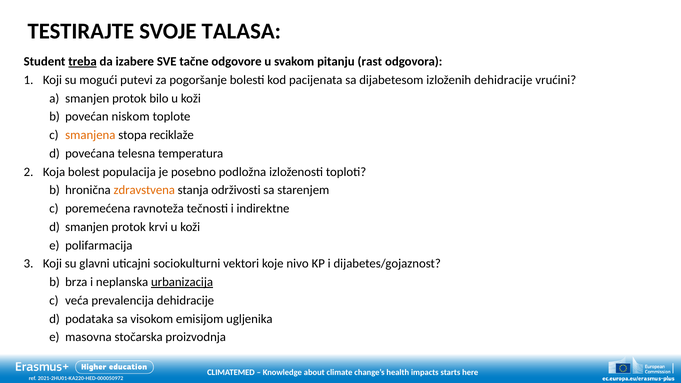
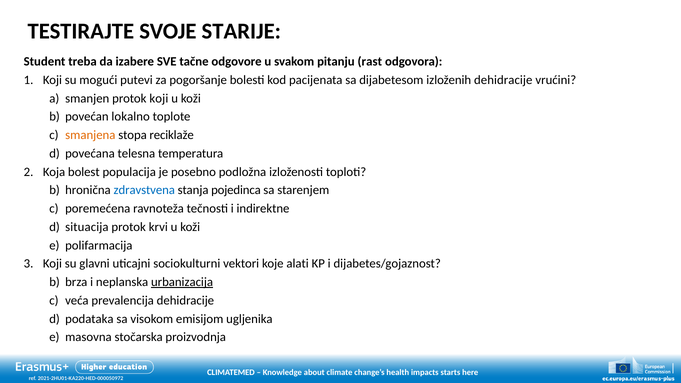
TALASA: TALASA -> STARIJE
treba underline: present -> none
protok bilo: bilo -> koji
niskom: niskom -> lokalno
zdravstvena colour: orange -> blue
održivosti: održivosti -> pojedinca
smanjen at (87, 227): smanjen -> situacija
nivo: nivo -> alati
